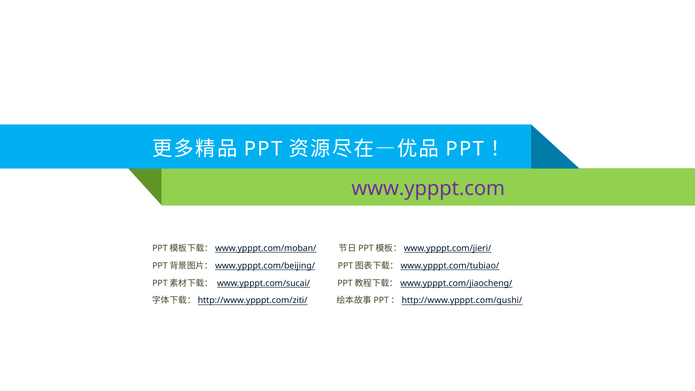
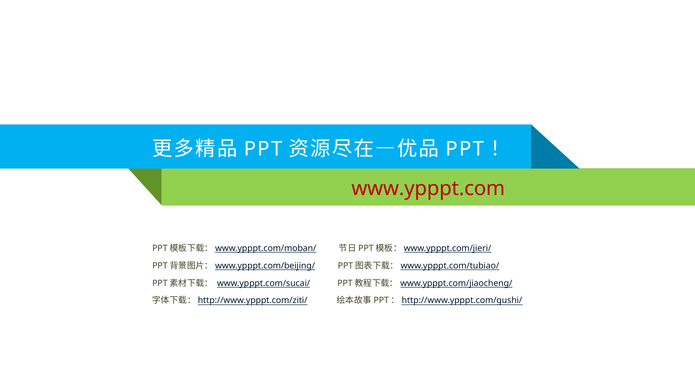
www.ypppt.com colour: purple -> red
